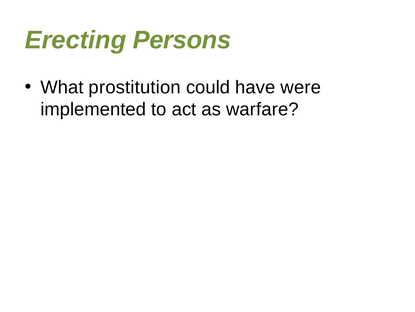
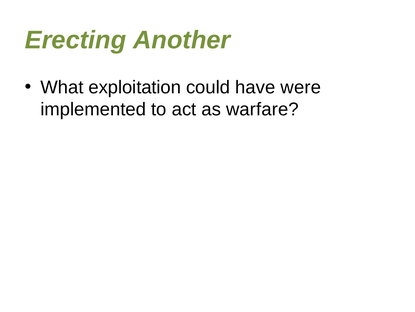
Persons: Persons -> Another
prostitution: prostitution -> exploitation
